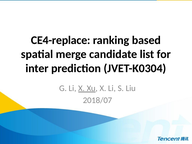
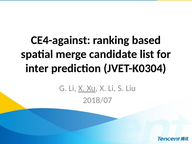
CE4-replace: CE4-replace -> CE4-against
